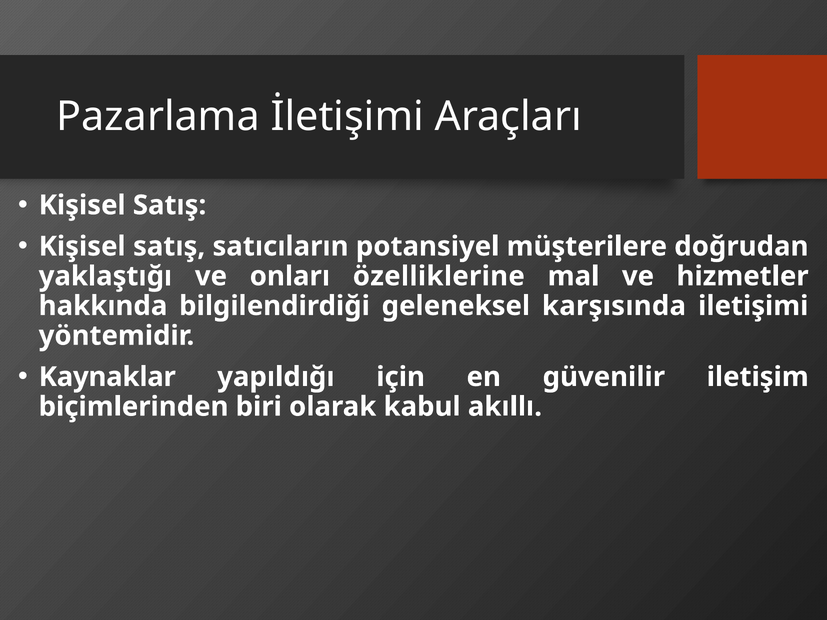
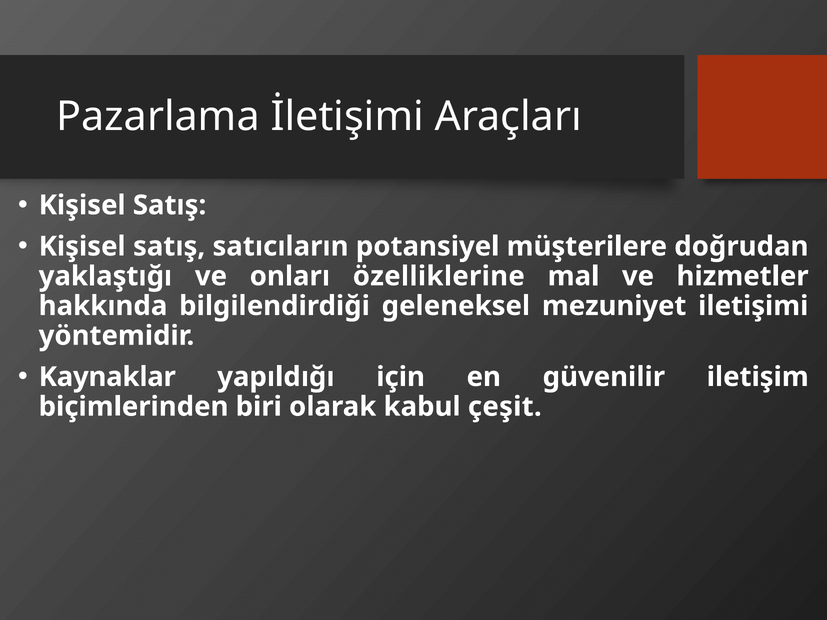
karşısında: karşısında -> mezuniyet
akıllı: akıllı -> çeşit
